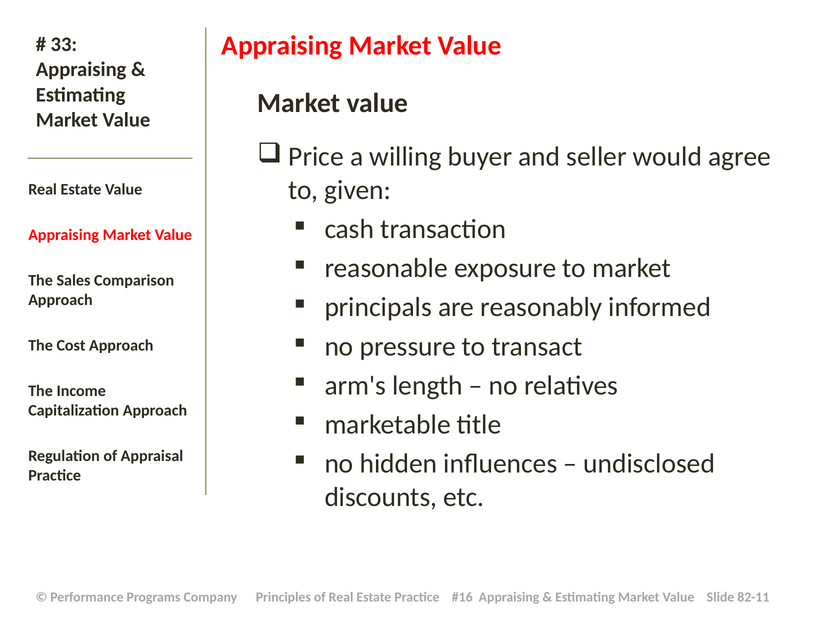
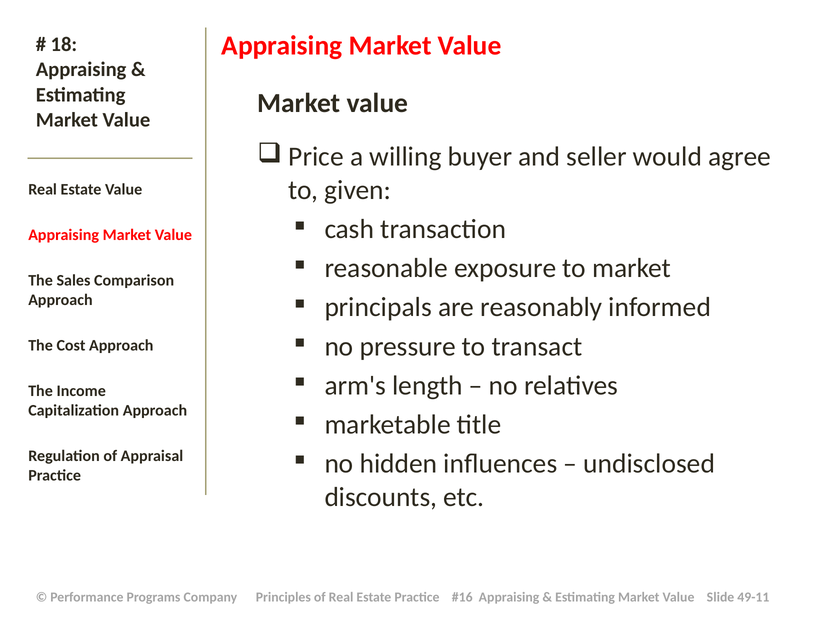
33: 33 -> 18
82-11: 82-11 -> 49-11
